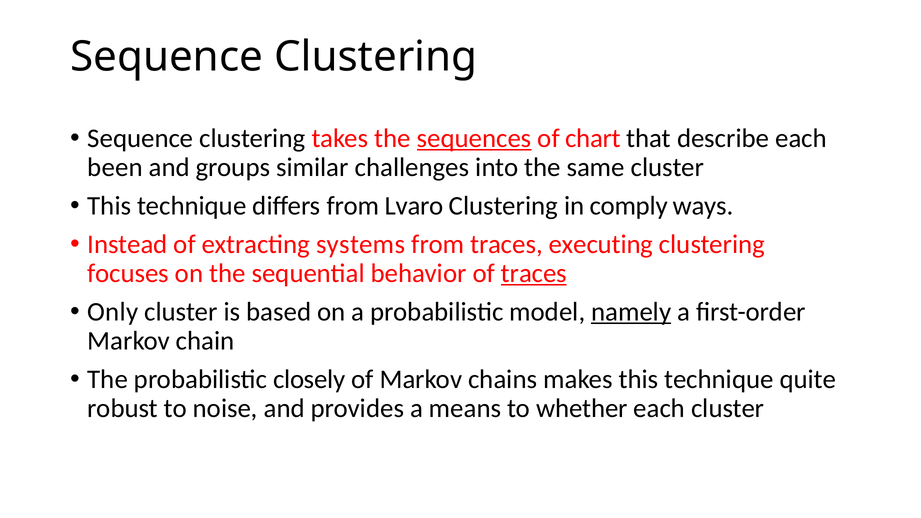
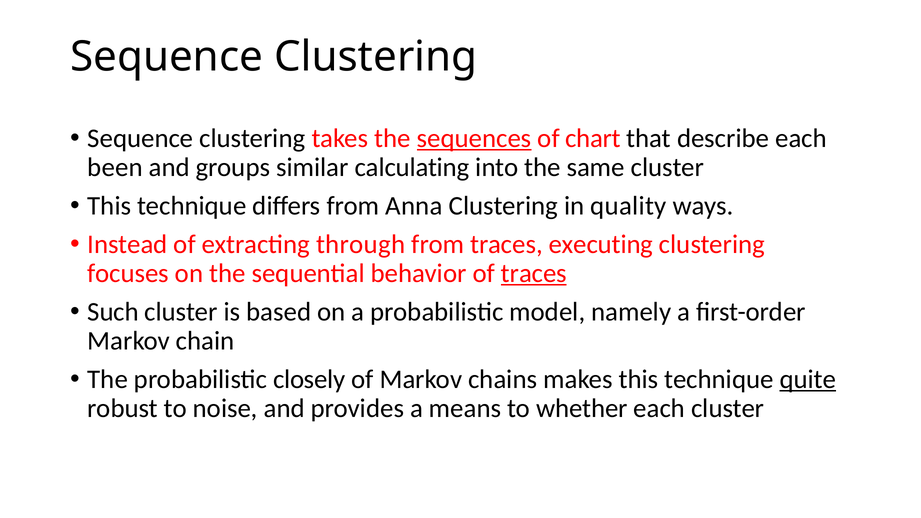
challenges: challenges -> calculating
Lvaro: Lvaro -> Anna
comply: comply -> quality
systems: systems -> through
Only: Only -> Such
namely underline: present -> none
quite underline: none -> present
